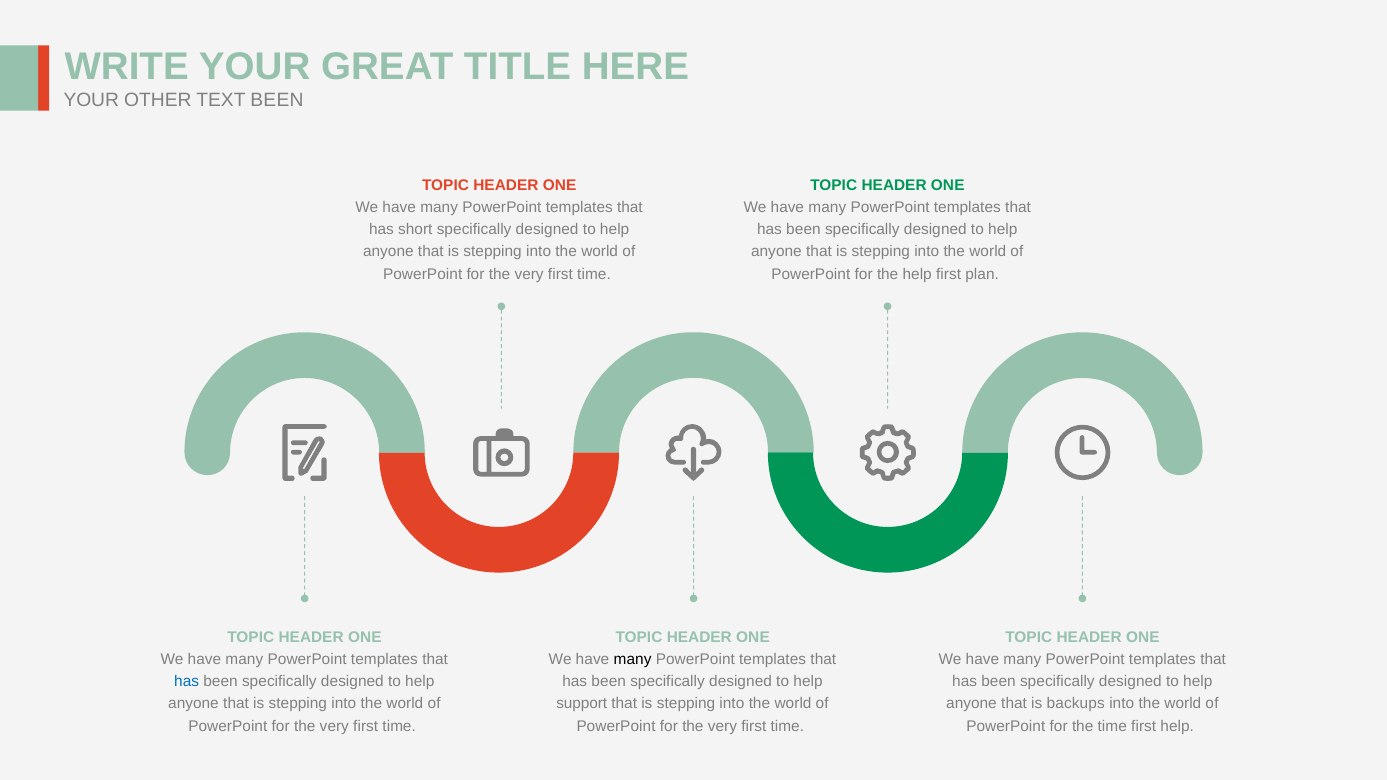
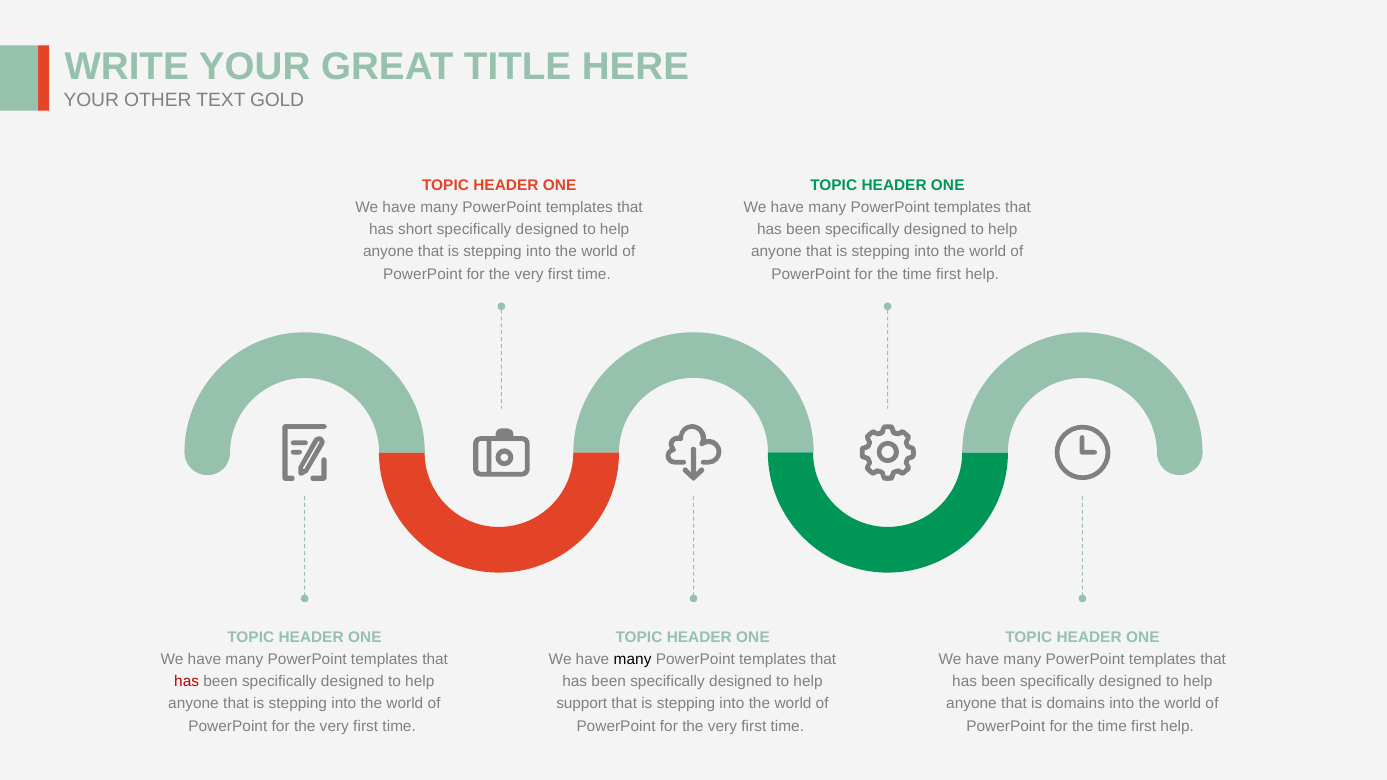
TEXT BEEN: BEEN -> GOLD
help at (917, 274): help -> time
plan at (982, 274): plan -> help
has at (187, 682) colour: blue -> red
backups: backups -> domains
